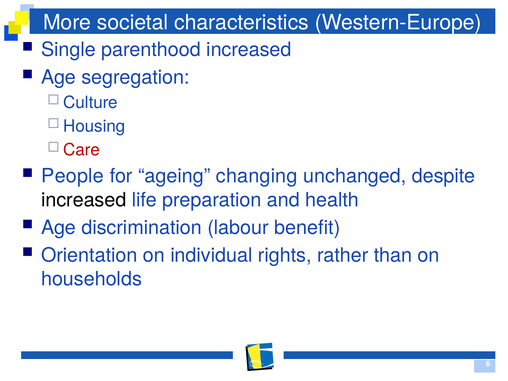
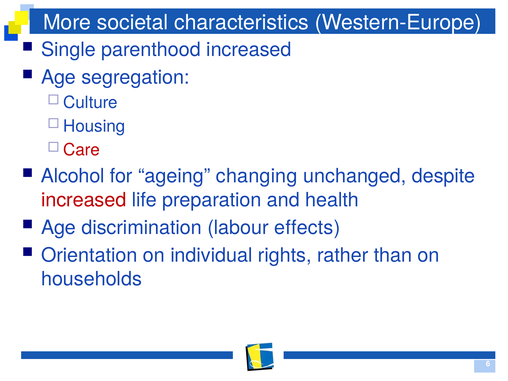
People: People -> Alcohol
increased at (84, 200) colour: black -> red
benefit: benefit -> effects
